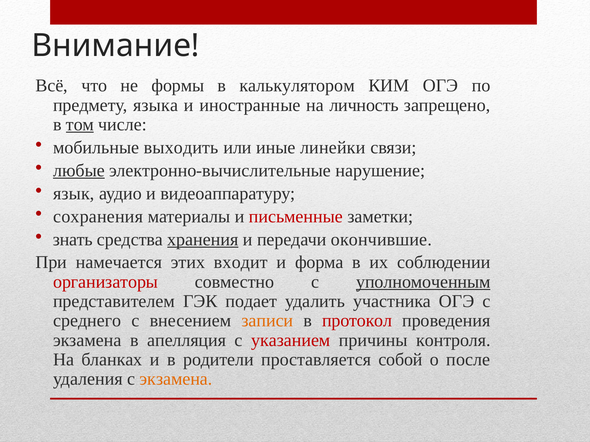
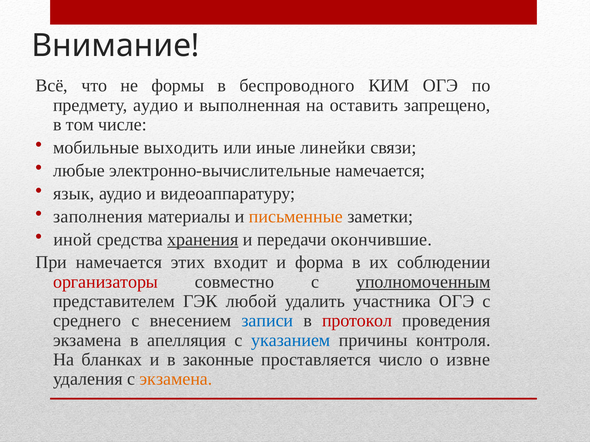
калькулятором: калькулятором -> беспроводного
предмету языка: языка -> аудио
иностранные: иностранные -> выполненная
личность: личность -> оставить
том underline: present -> none
любые underline: present -> none
электронно-вычислительные нарушение: нарушение -> намечается
сохранения: сохранения -> заполнения
письменные colour: red -> orange
знать: знать -> иной
подает: подает -> любой
записи colour: orange -> blue
указанием colour: red -> blue
родители: родители -> законные
собой: собой -> число
после: после -> извне
